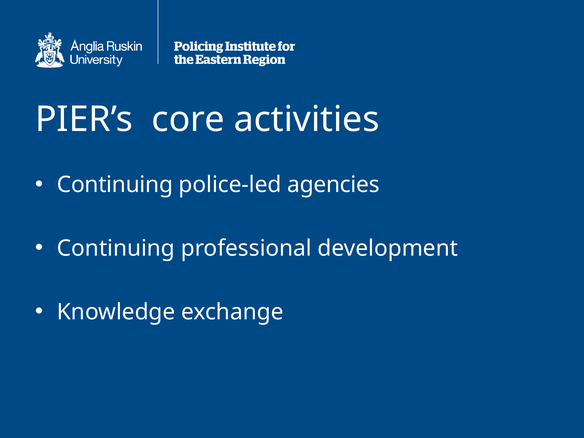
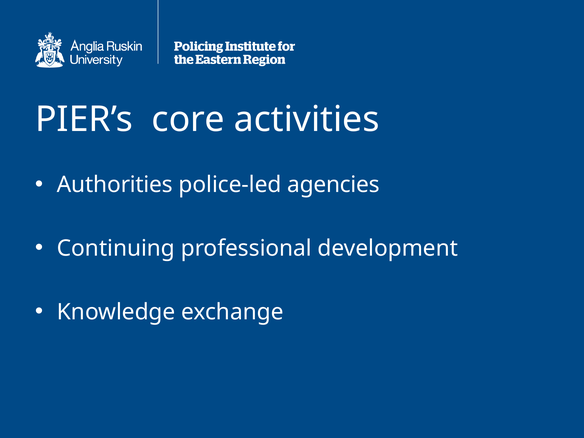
Continuing at (115, 185): Continuing -> Authorities
